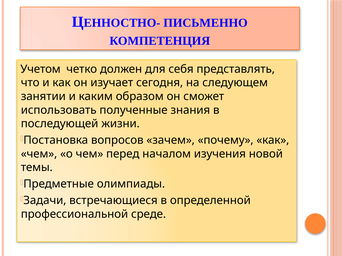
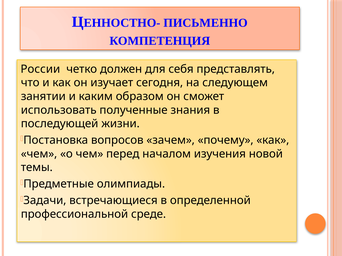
Учетом: Учетом -> России
